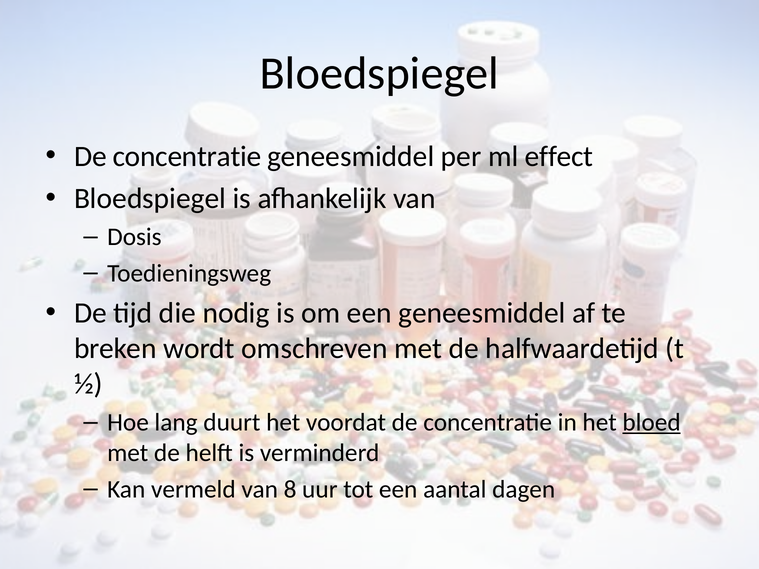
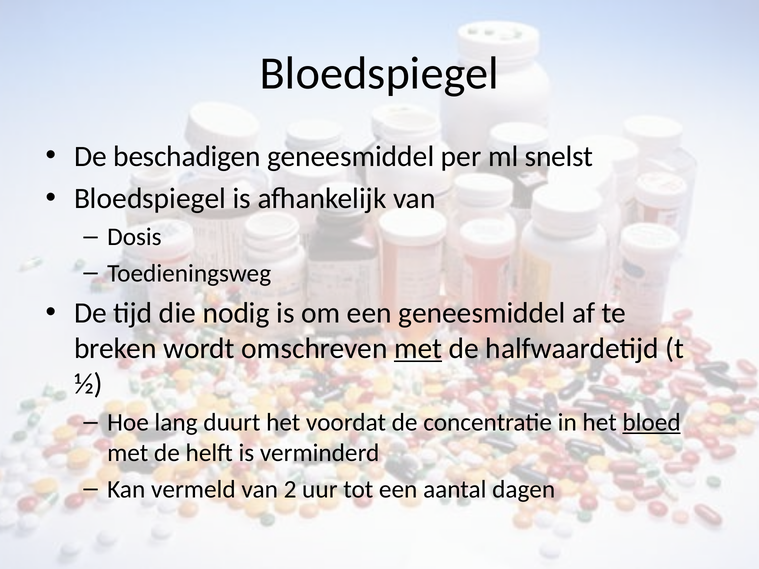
concentratie at (187, 156): concentratie -> beschadigen
effect: effect -> snelst
met at (418, 349) underline: none -> present
8: 8 -> 2
